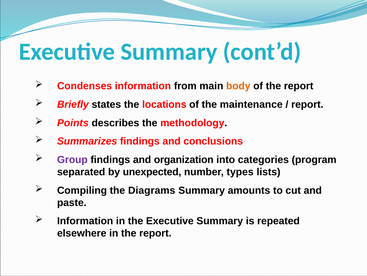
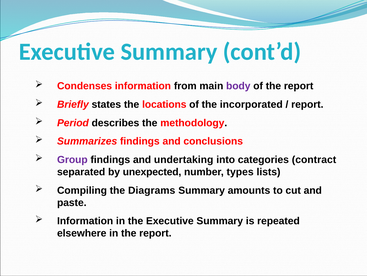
body colour: orange -> purple
maintenance: maintenance -> incorporated
Points: Points -> Period
organization: organization -> undertaking
program: program -> contract
